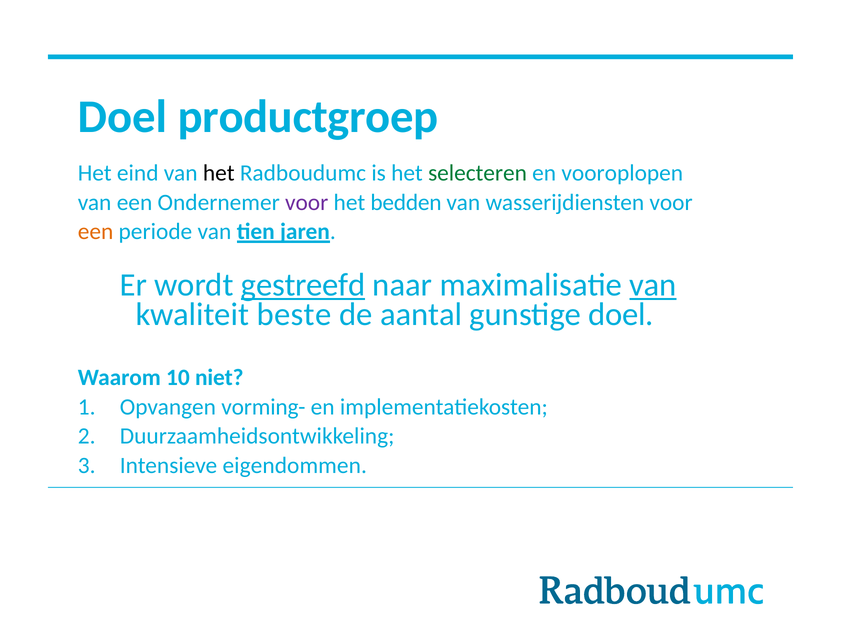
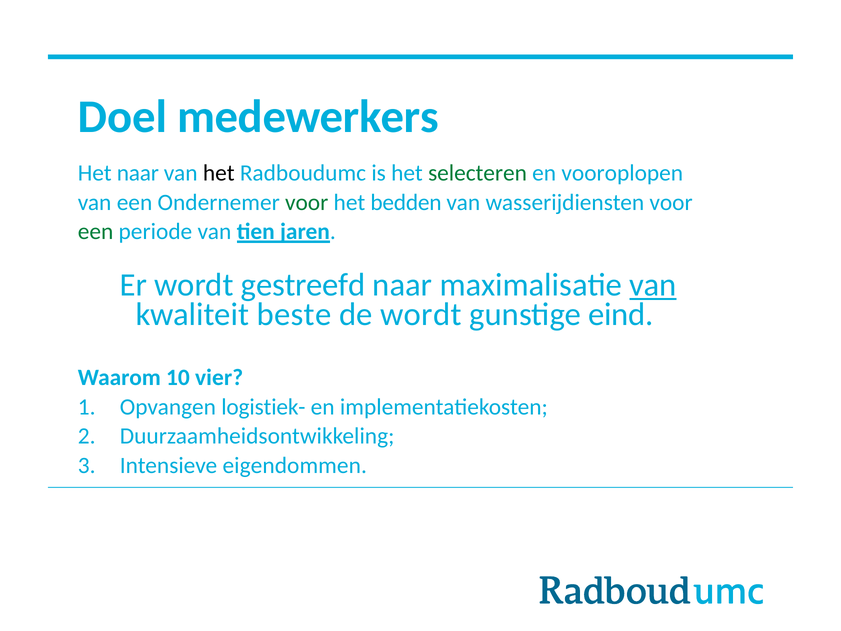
productgroep: productgroep -> medewerkers
Het eind: eind -> naar
voor at (307, 202) colour: purple -> green
een at (96, 232) colour: orange -> green
gestreefd underline: present -> none
de aantal: aantal -> wordt
gunstige doel: doel -> eind
niet: niet -> vier
vorming-: vorming- -> logistiek-
